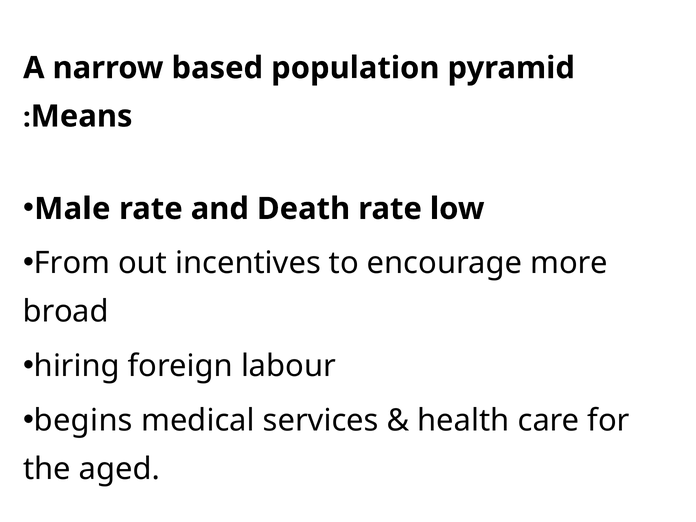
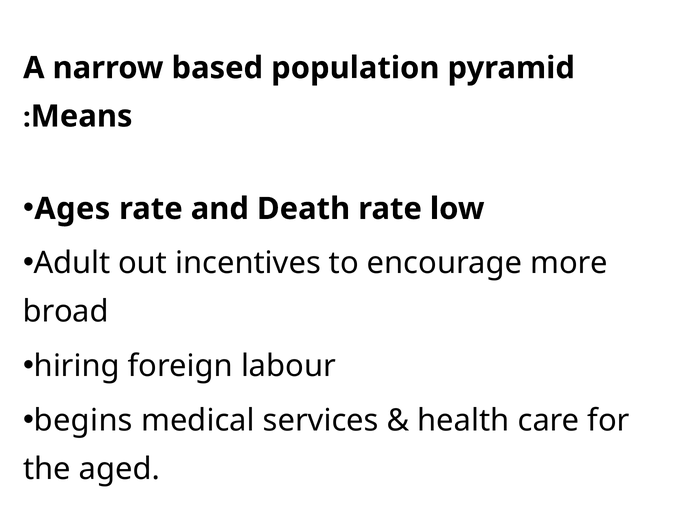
Male: Male -> Ages
From: From -> Adult
